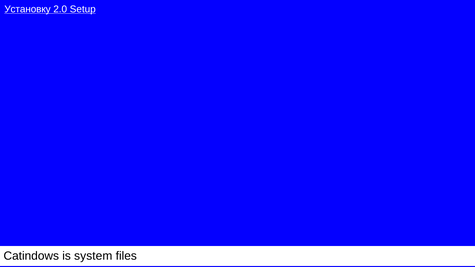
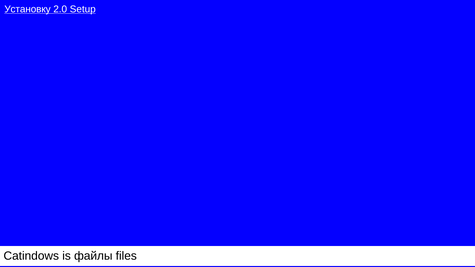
system: system -> файлы
